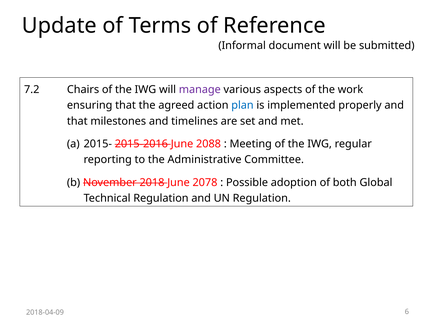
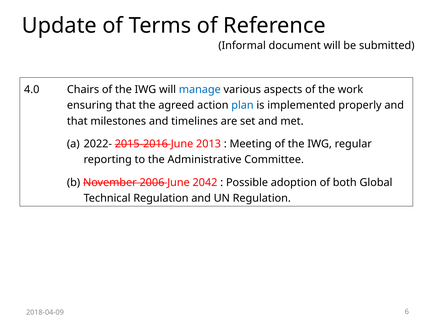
7.2: 7.2 -> 4.0
manage colour: purple -> blue
2015-: 2015- -> 2022-
2088: 2088 -> 2013
2018: 2018 -> 2006
2078: 2078 -> 2042
